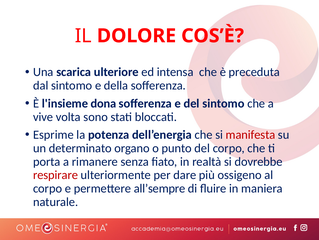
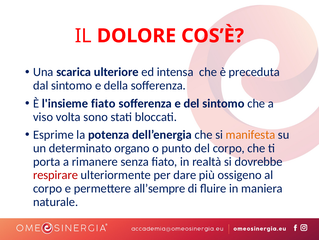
l'insieme dona: dona -> fiato
vive: vive -> viso
manifesta colour: red -> orange
